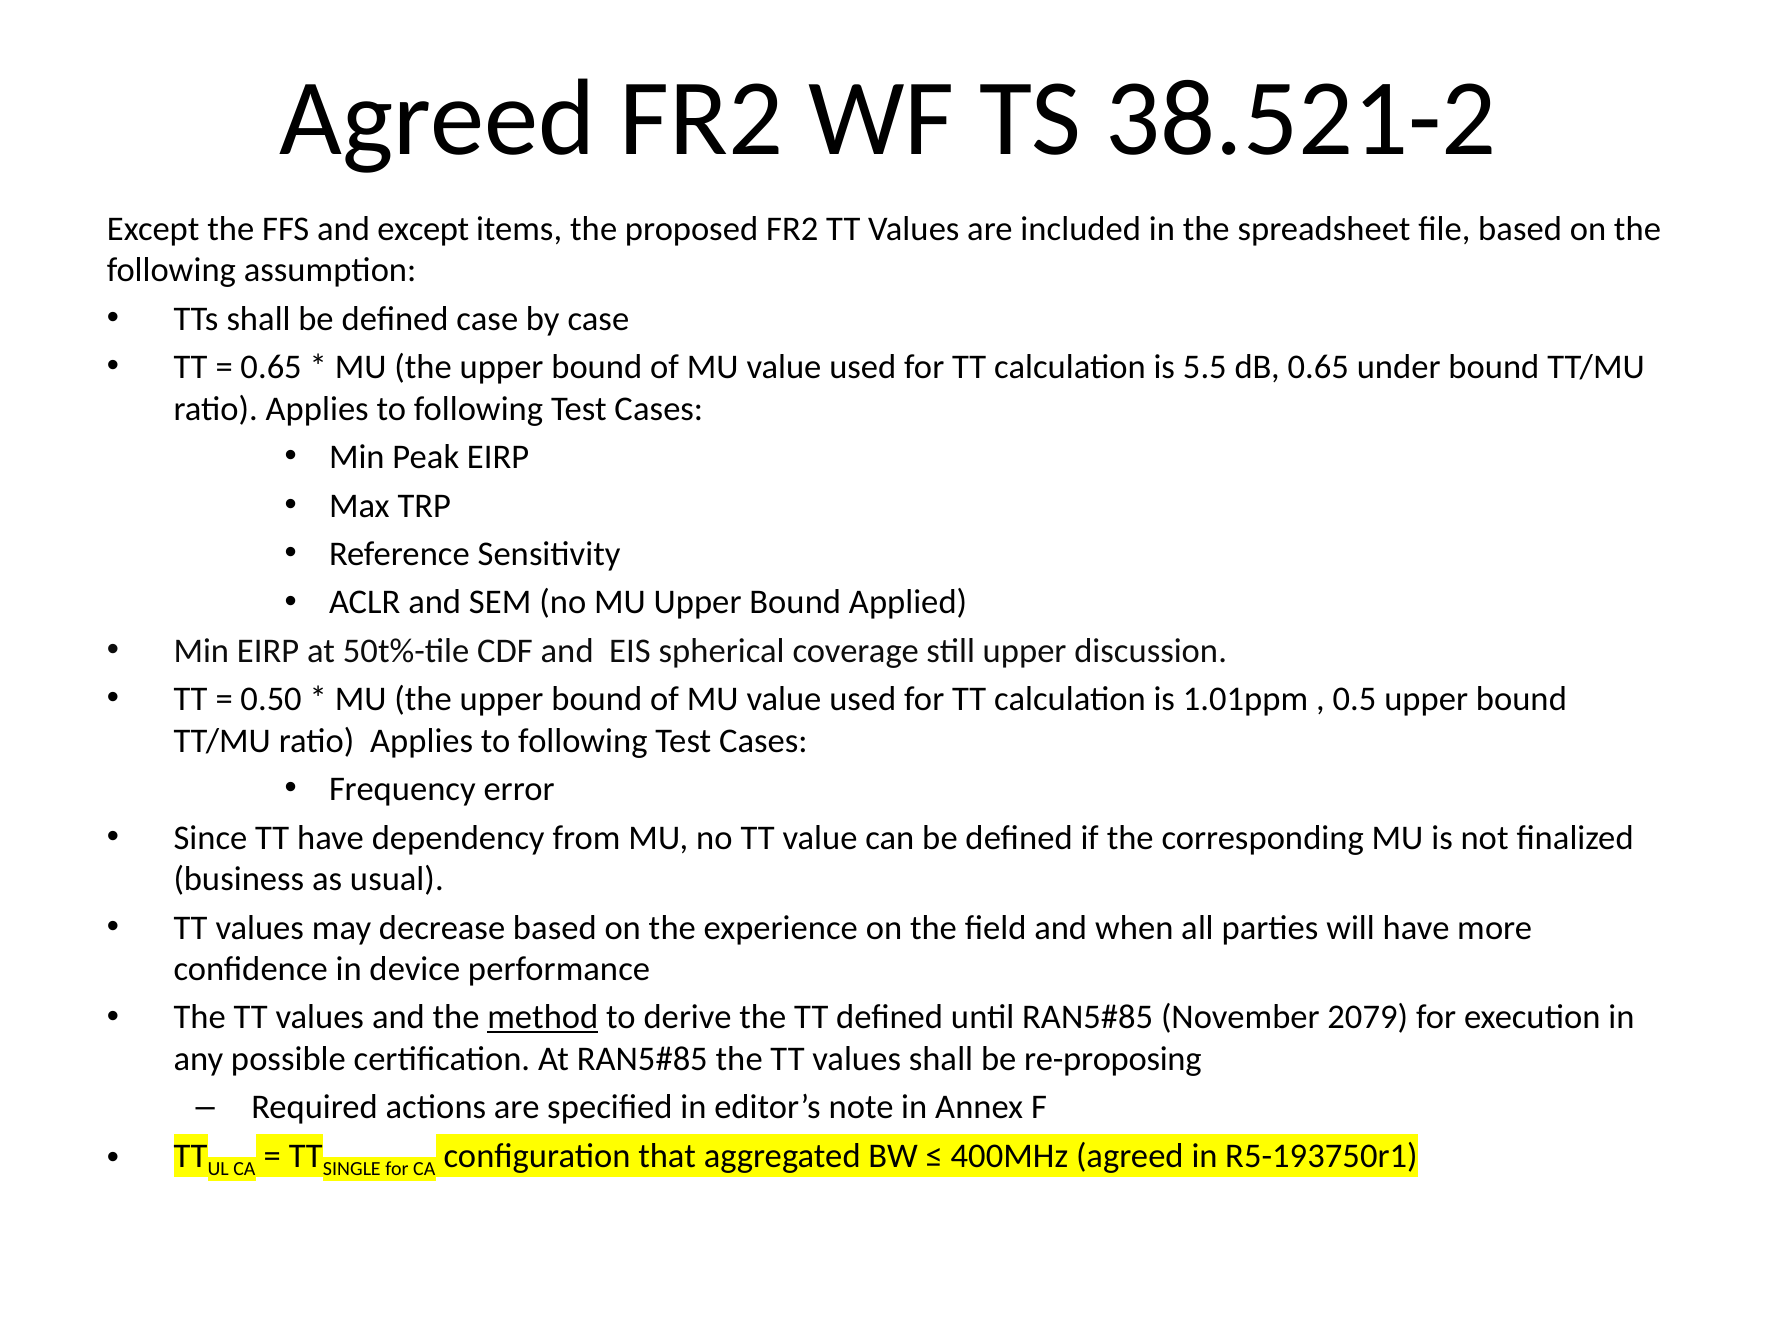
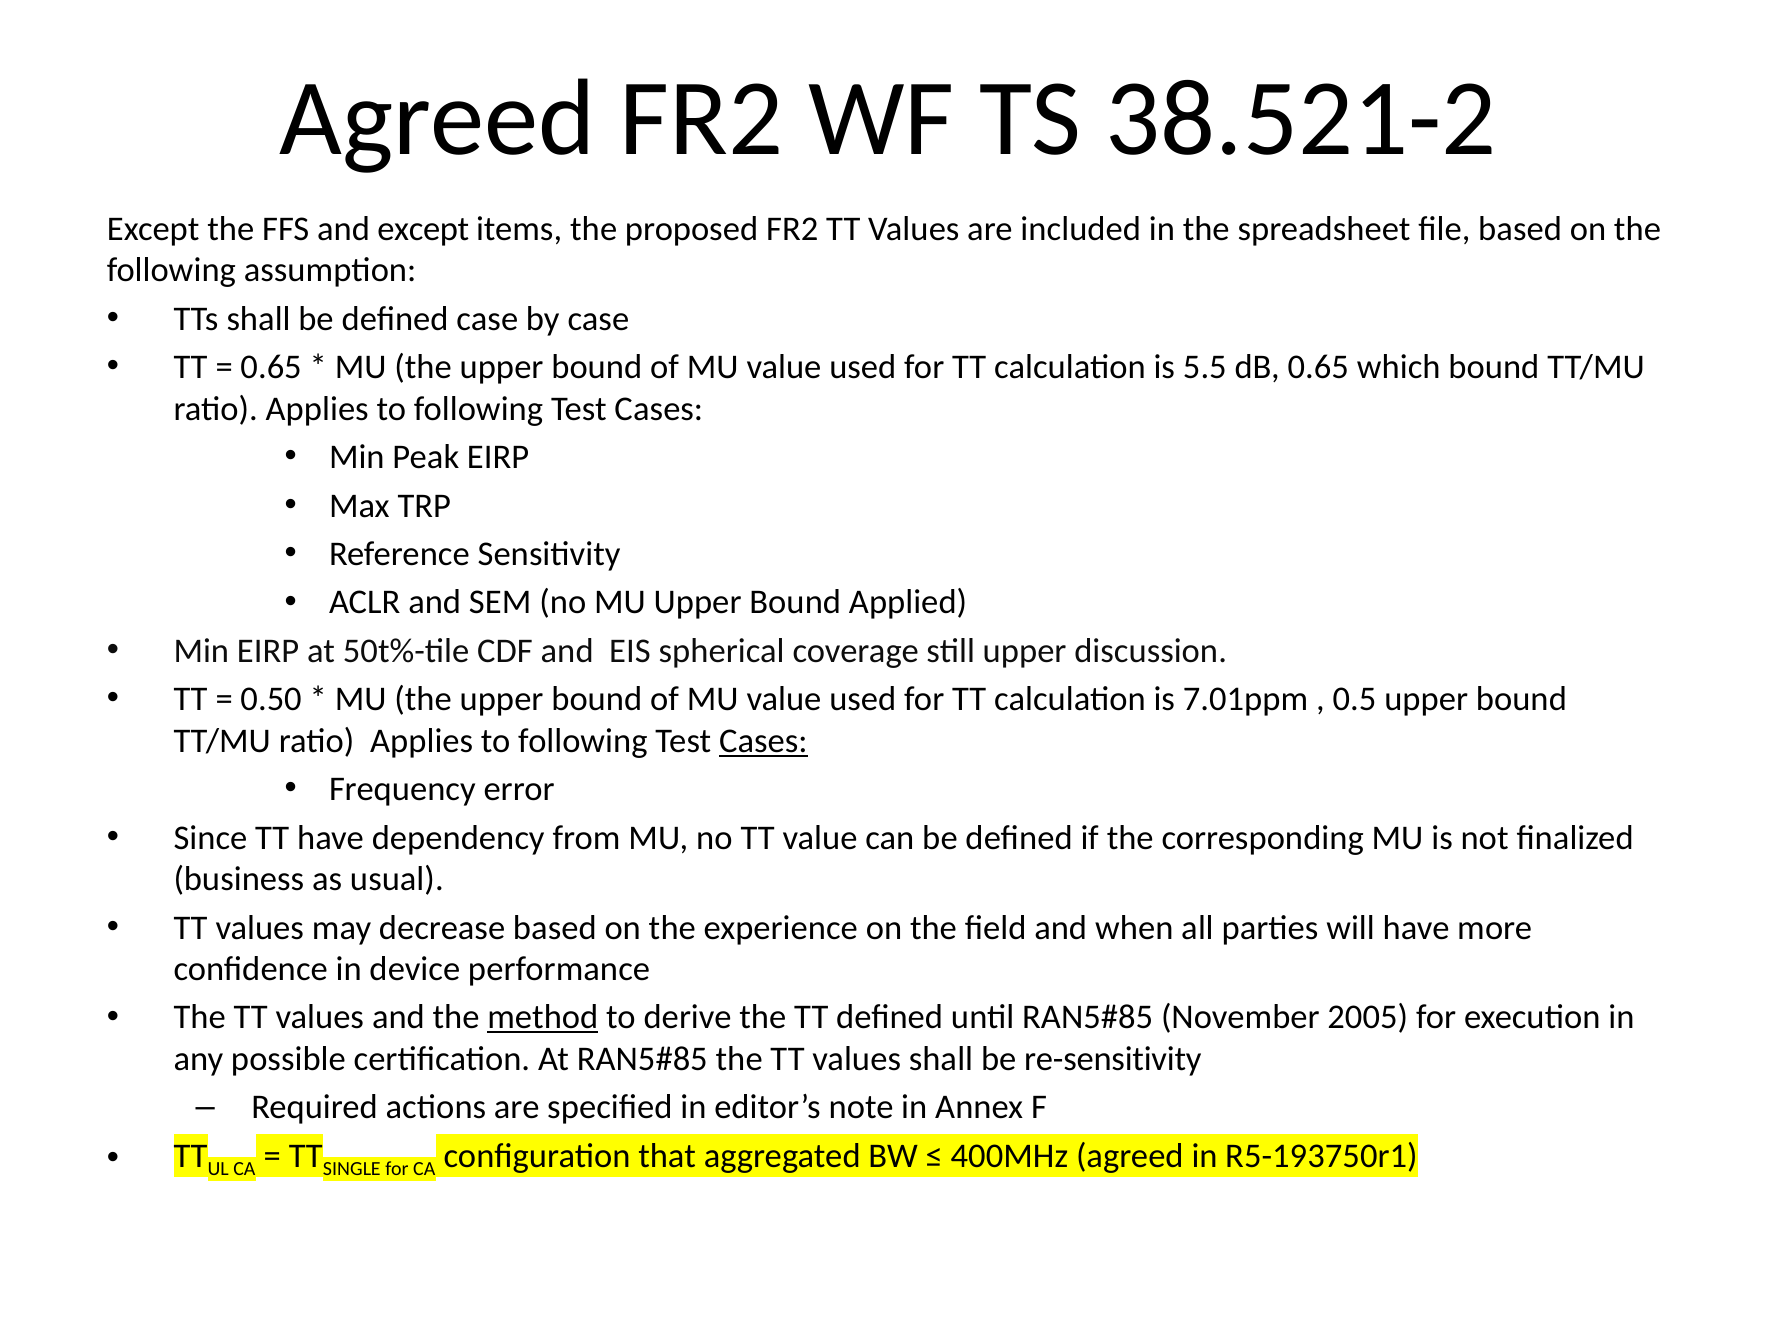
under: under -> which
1.01ppm: 1.01ppm -> 7.01ppm
Cases at (763, 741) underline: none -> present
2079: 2079 -> 2005
re-proposing: re-proposing -> re-sensitivity
